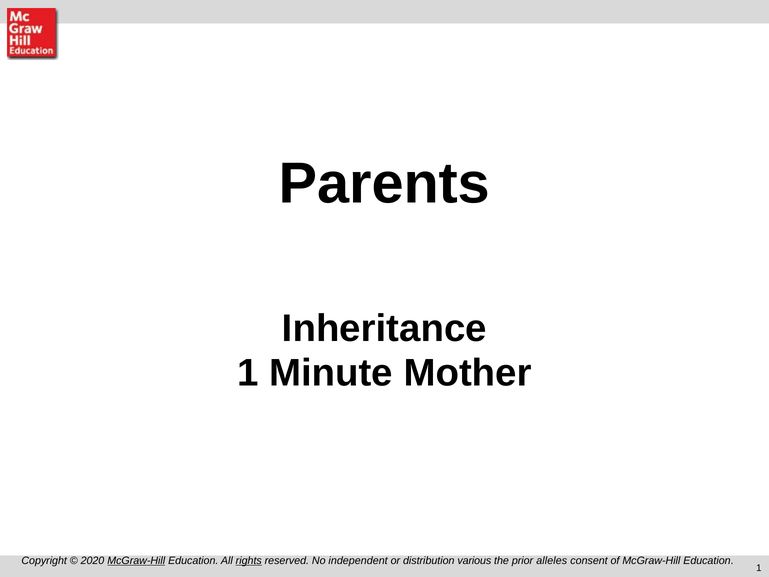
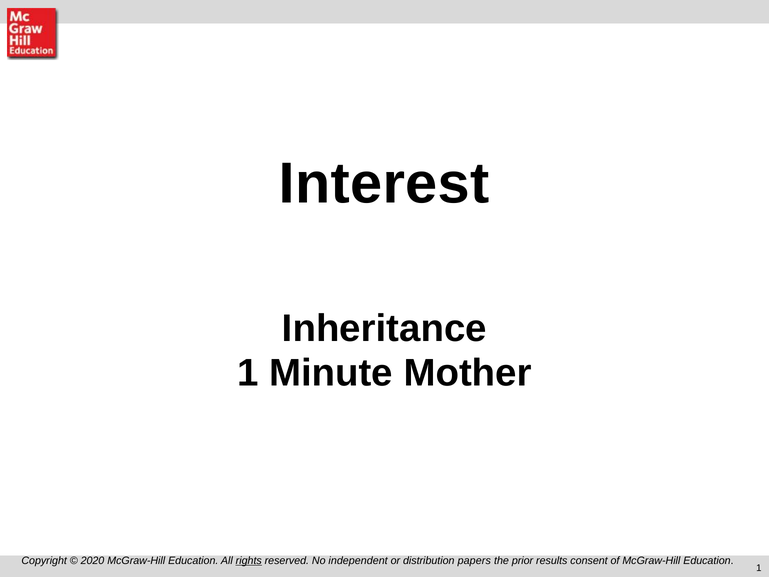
Parents: Parents -> Interest
McGraw-Hill at (136, 560) underline: present -> none
various: various -> papers
alleles: alleles -> results
